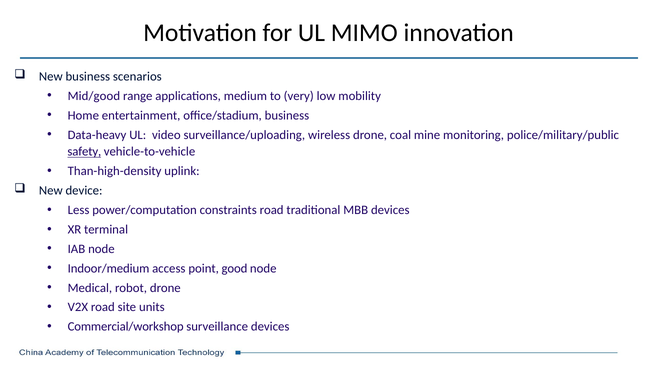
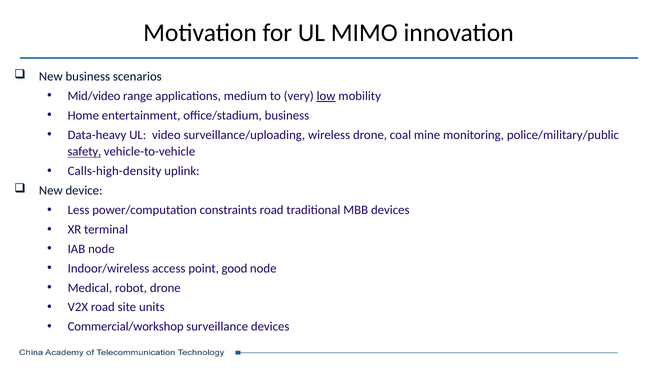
Mid/good: Mid/good -> Mid/video
low underline: none -> present
Than-high-density: Than-high-density -> Calls-high-density
Indoor/medium: Indoor/medium -> Indoor/wireless
